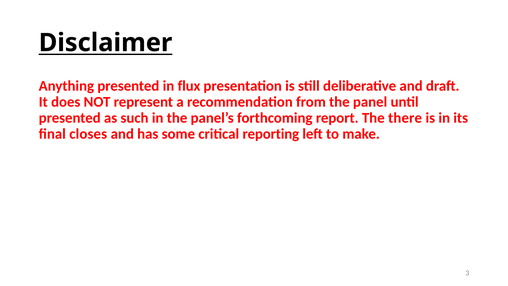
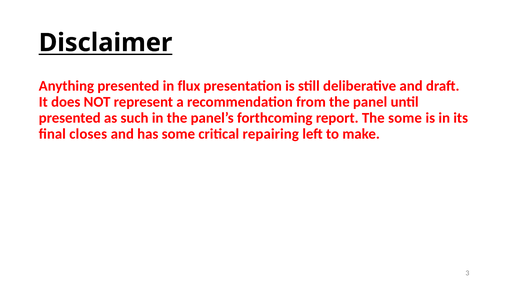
The there: there -> some
reporting: reporting -> repairing
